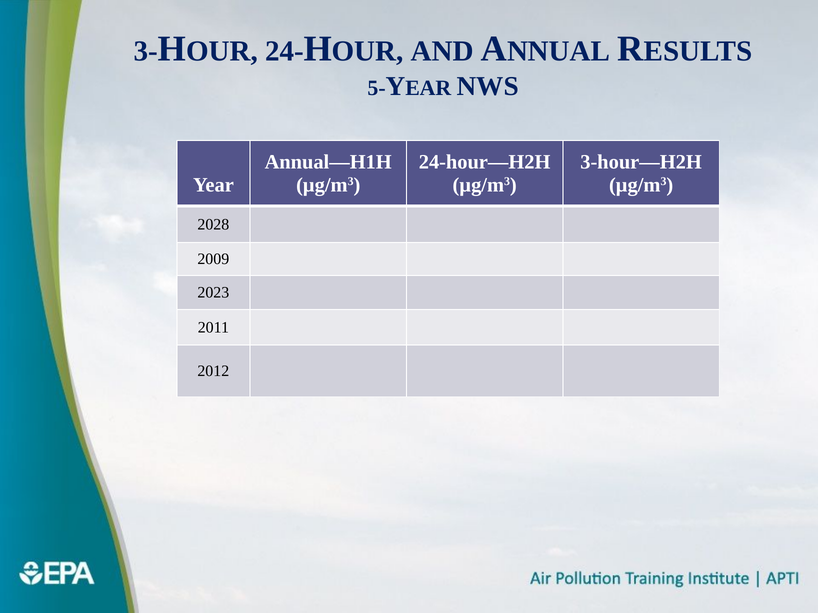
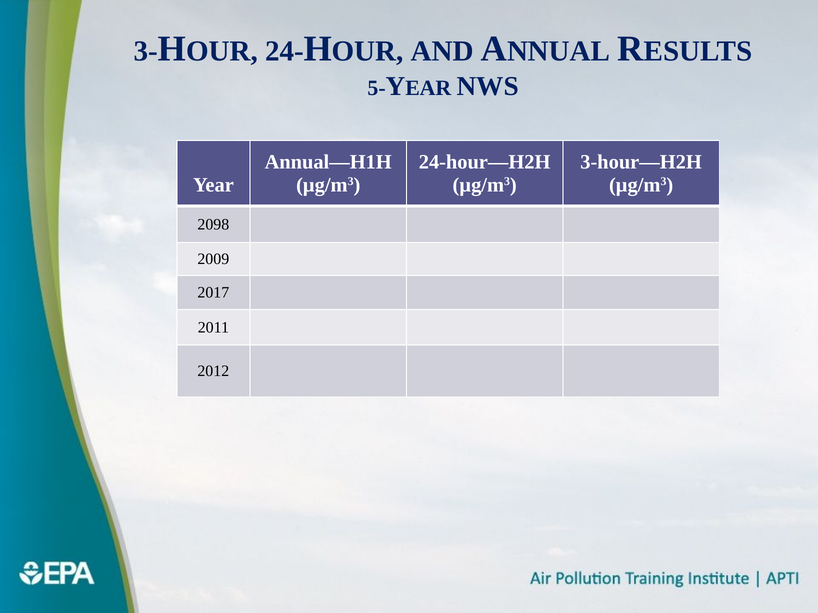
2028: 2028 -> 2098
2023: 2023 -> 2017
